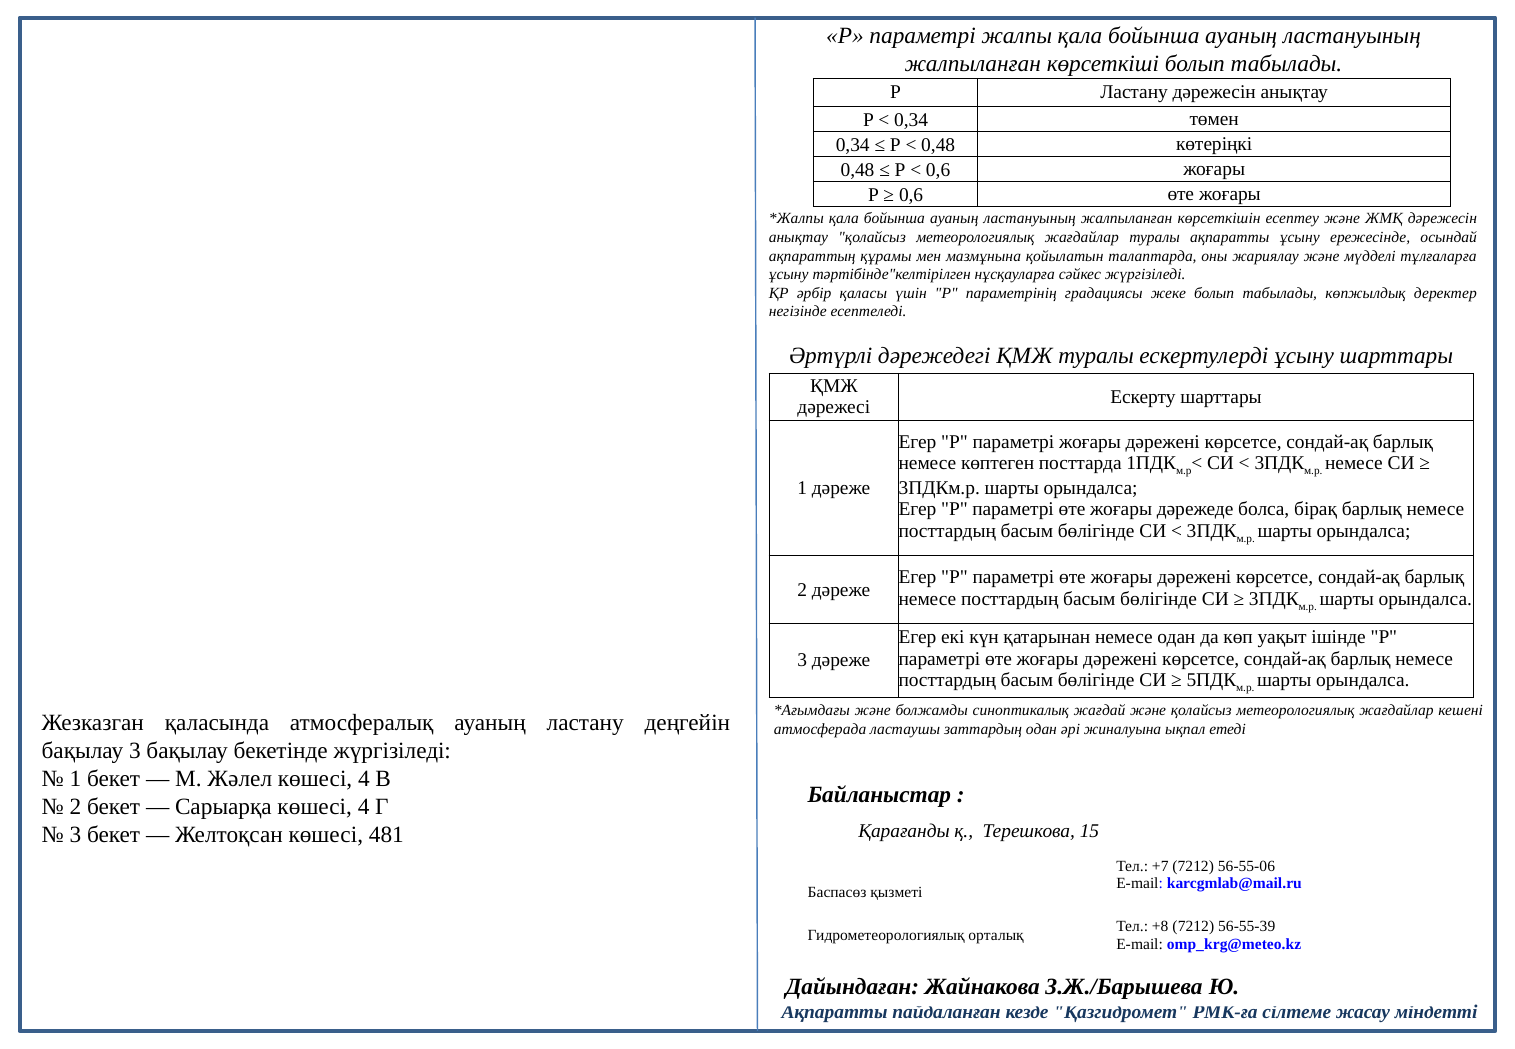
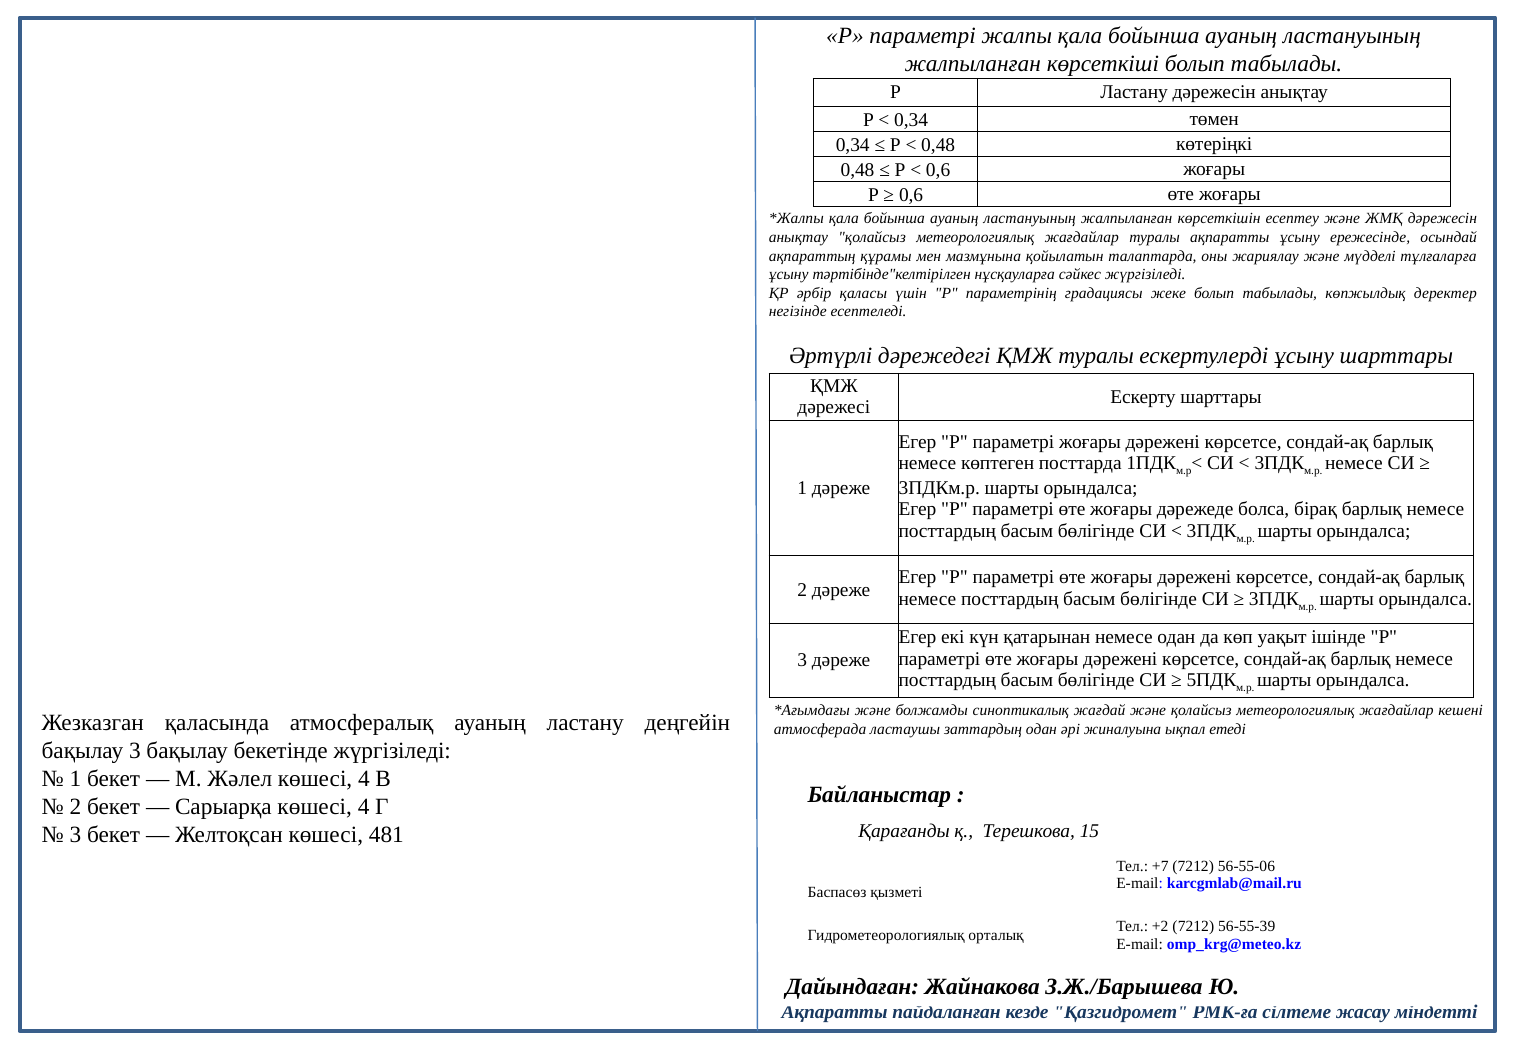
+8: +8 -> +2
